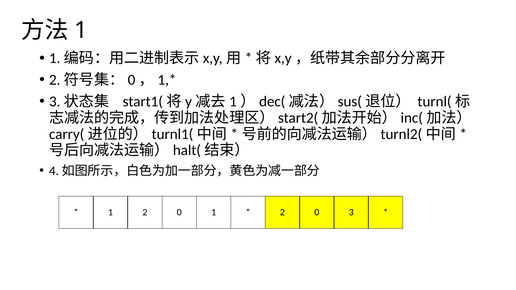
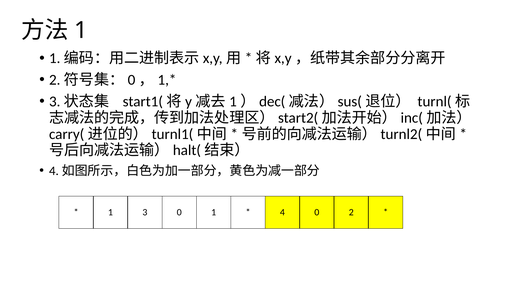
1 2: 2 -> 3
2 at (282, 213): 2 -> 4
3: 3 -> 2
